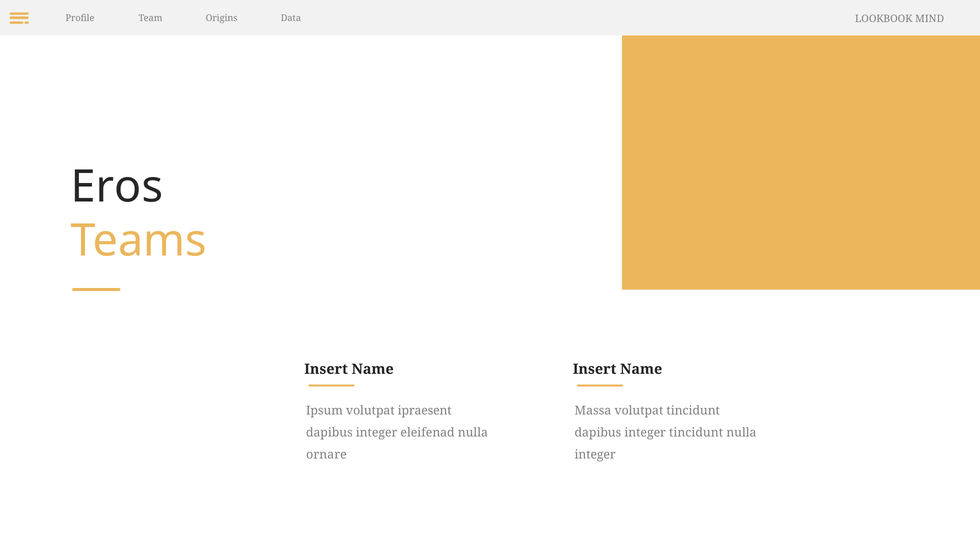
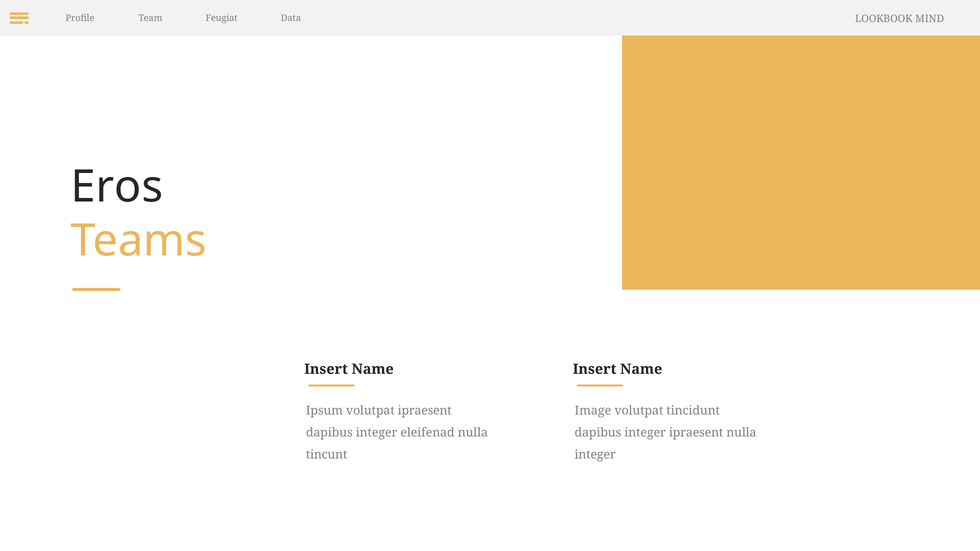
Origins: Origins -> Feugiat
Massa: Massa -> Image
integer tincidunt: tincidunt -> ipraesent
ornare: ornare -> tincunt
